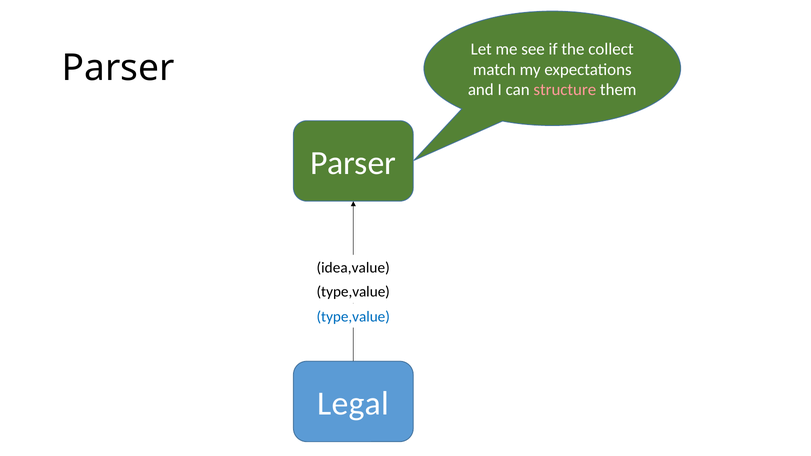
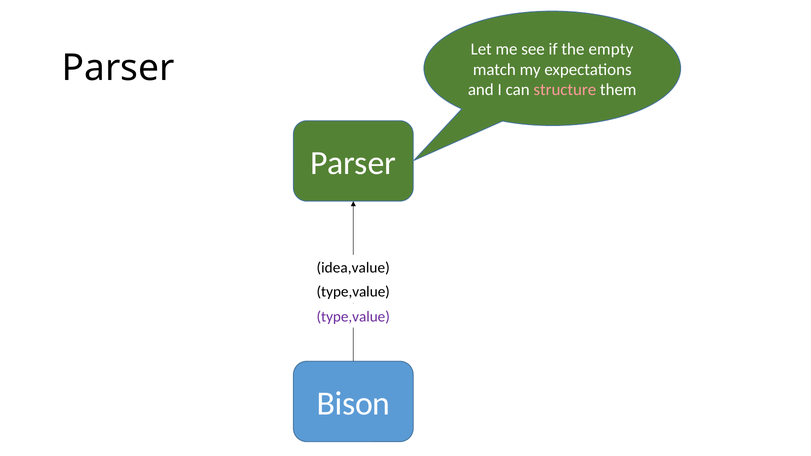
collect: collect -> empty
type,value at (353, 317) colour: blue -> purple
Legal: Legal -> Bison
